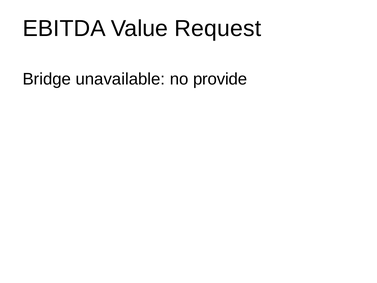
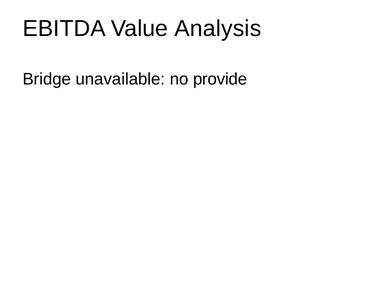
Request: Request -> Analysis
